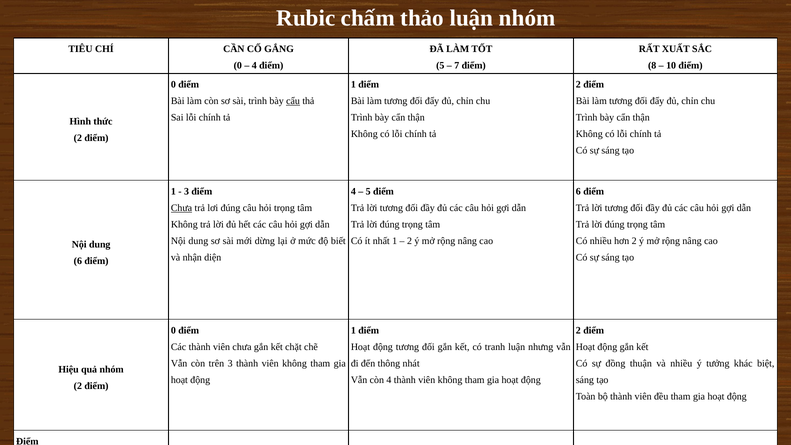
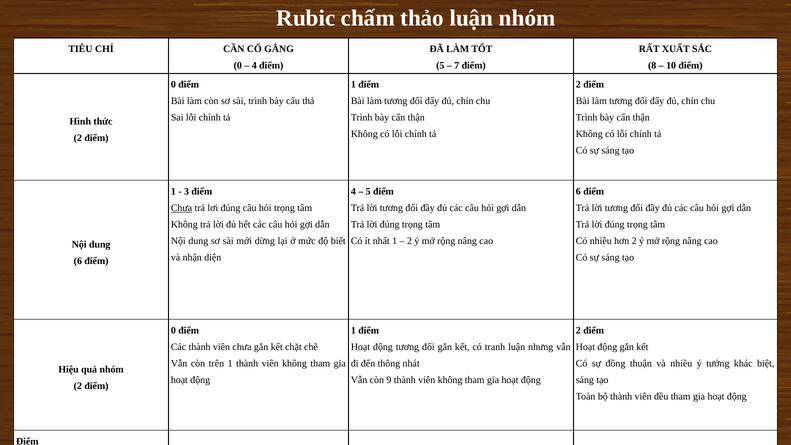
cẩu underline: present -> none
trên 3: 3 -> 1
còn 4: 4 -> 9
